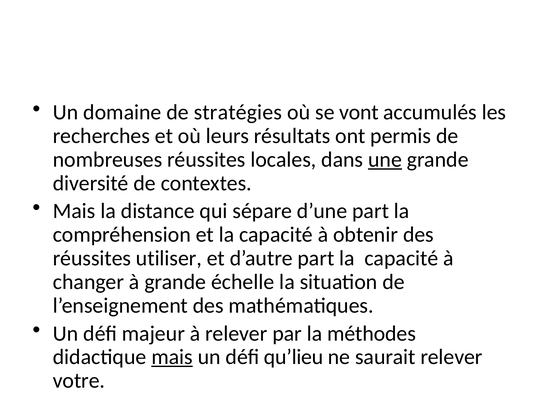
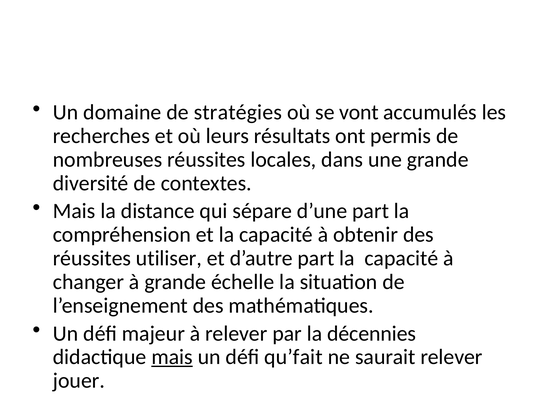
une underline: present -> none
méthodes: méthodes -> décennies
qu’lieu: qu’lieu -> qu’fait
votre: votre -> jouer
